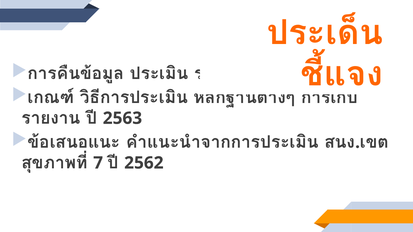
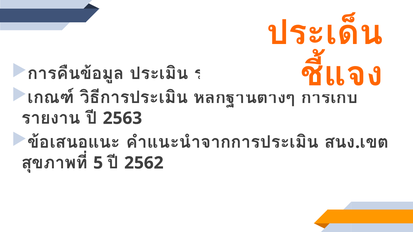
7: 7 -> 5
